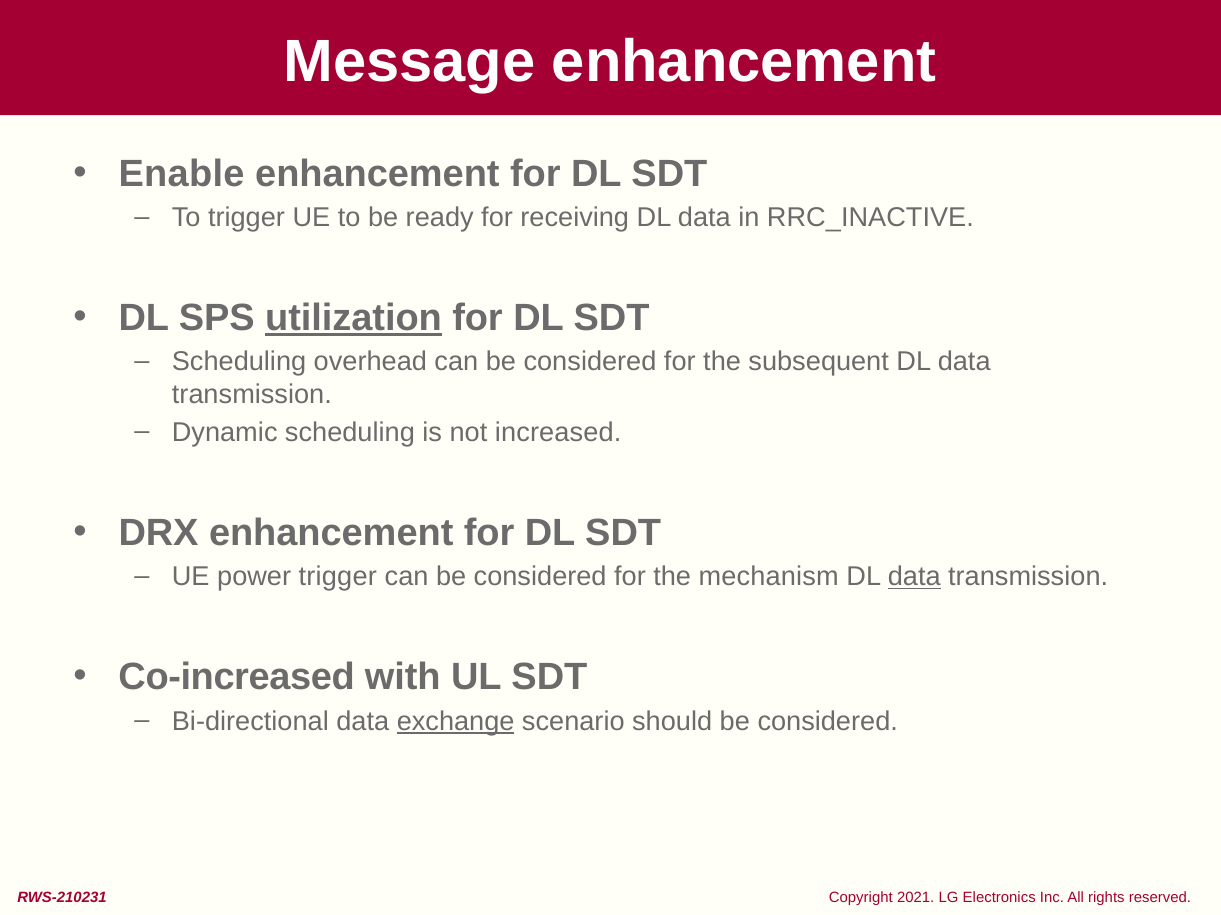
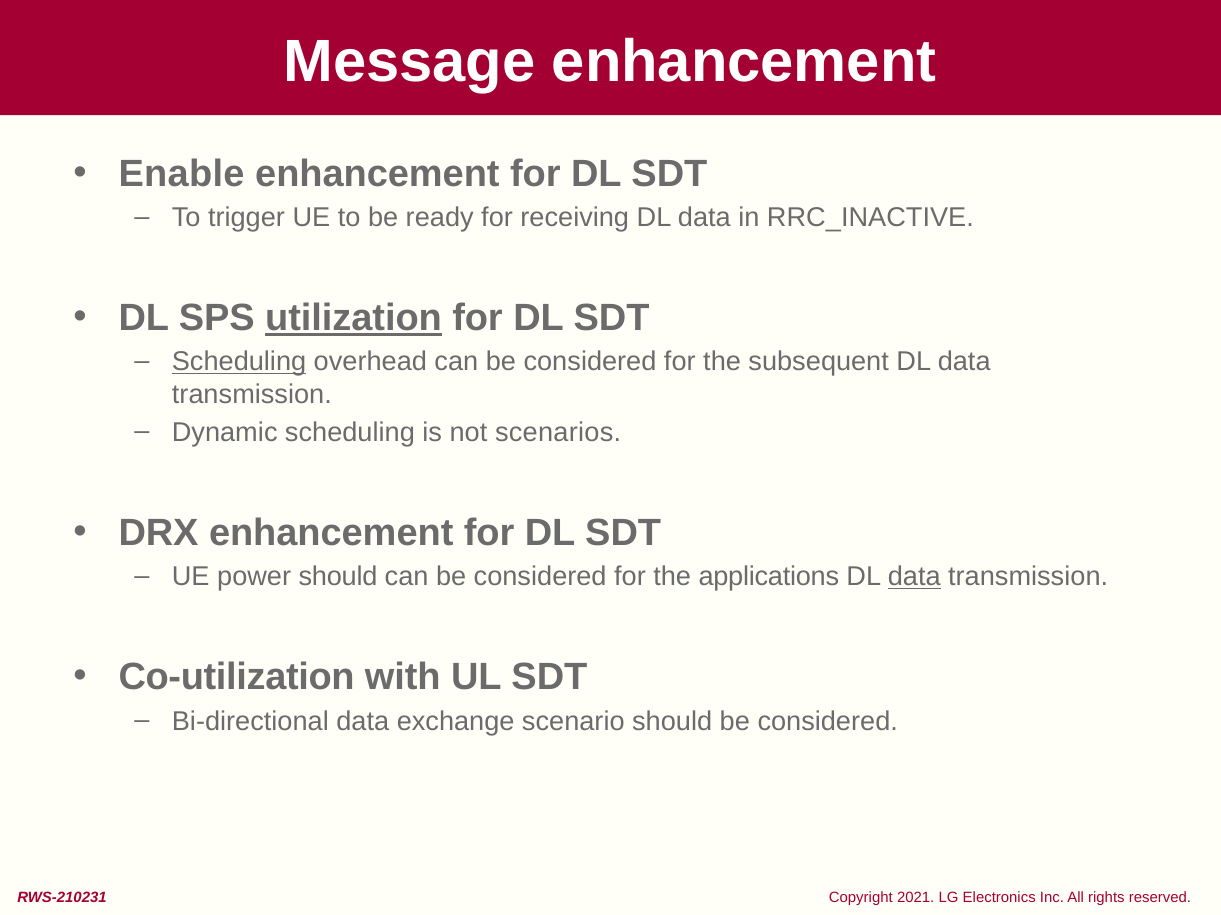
Scheduling at (239, 362) underline: none -> present
increased: increased -> scenarios
power trigger: trigger -> should
mechanism: mechanism -> applications
Co-increased: Co-increased -> Co-utilization
exchange underline: present -> none
